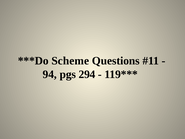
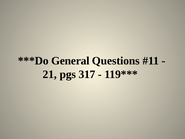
Scheme: Scheme -> General
94: 94 -> 21
294: 294 -> 317
